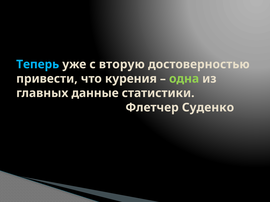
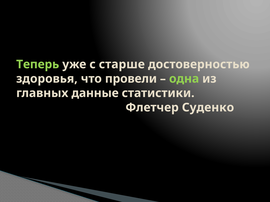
Теперь colour: light blue -> light green
вторую: вторую -> старше
привести: привести -> здоровья
курения: курения -> провели
